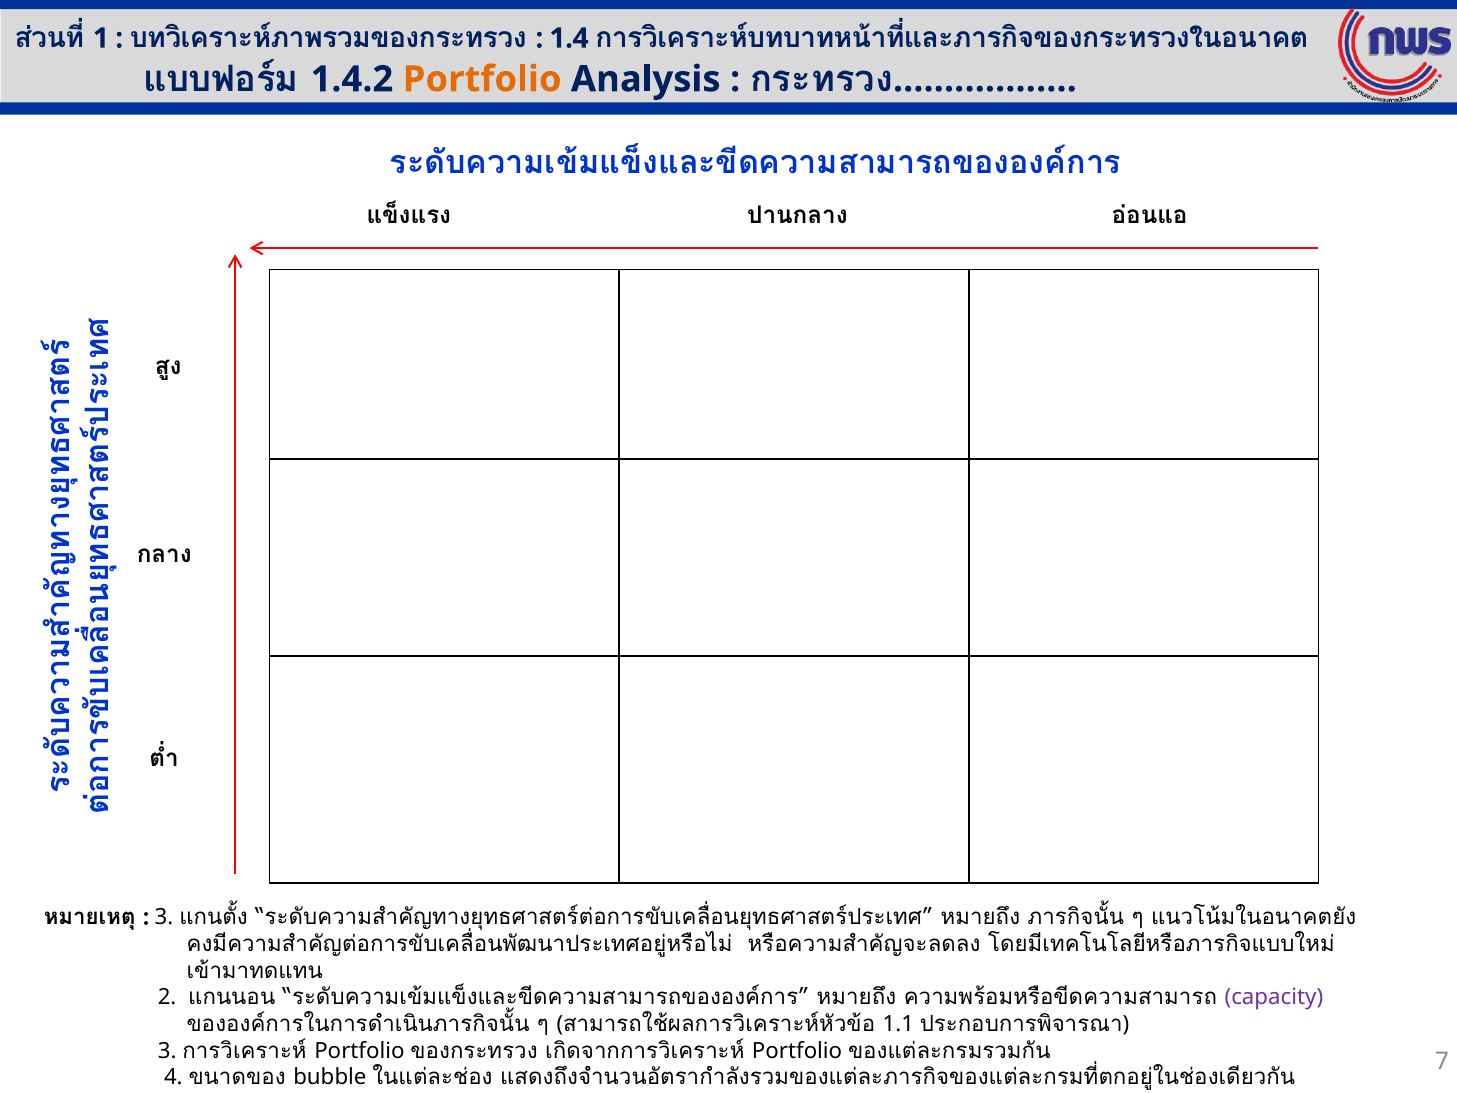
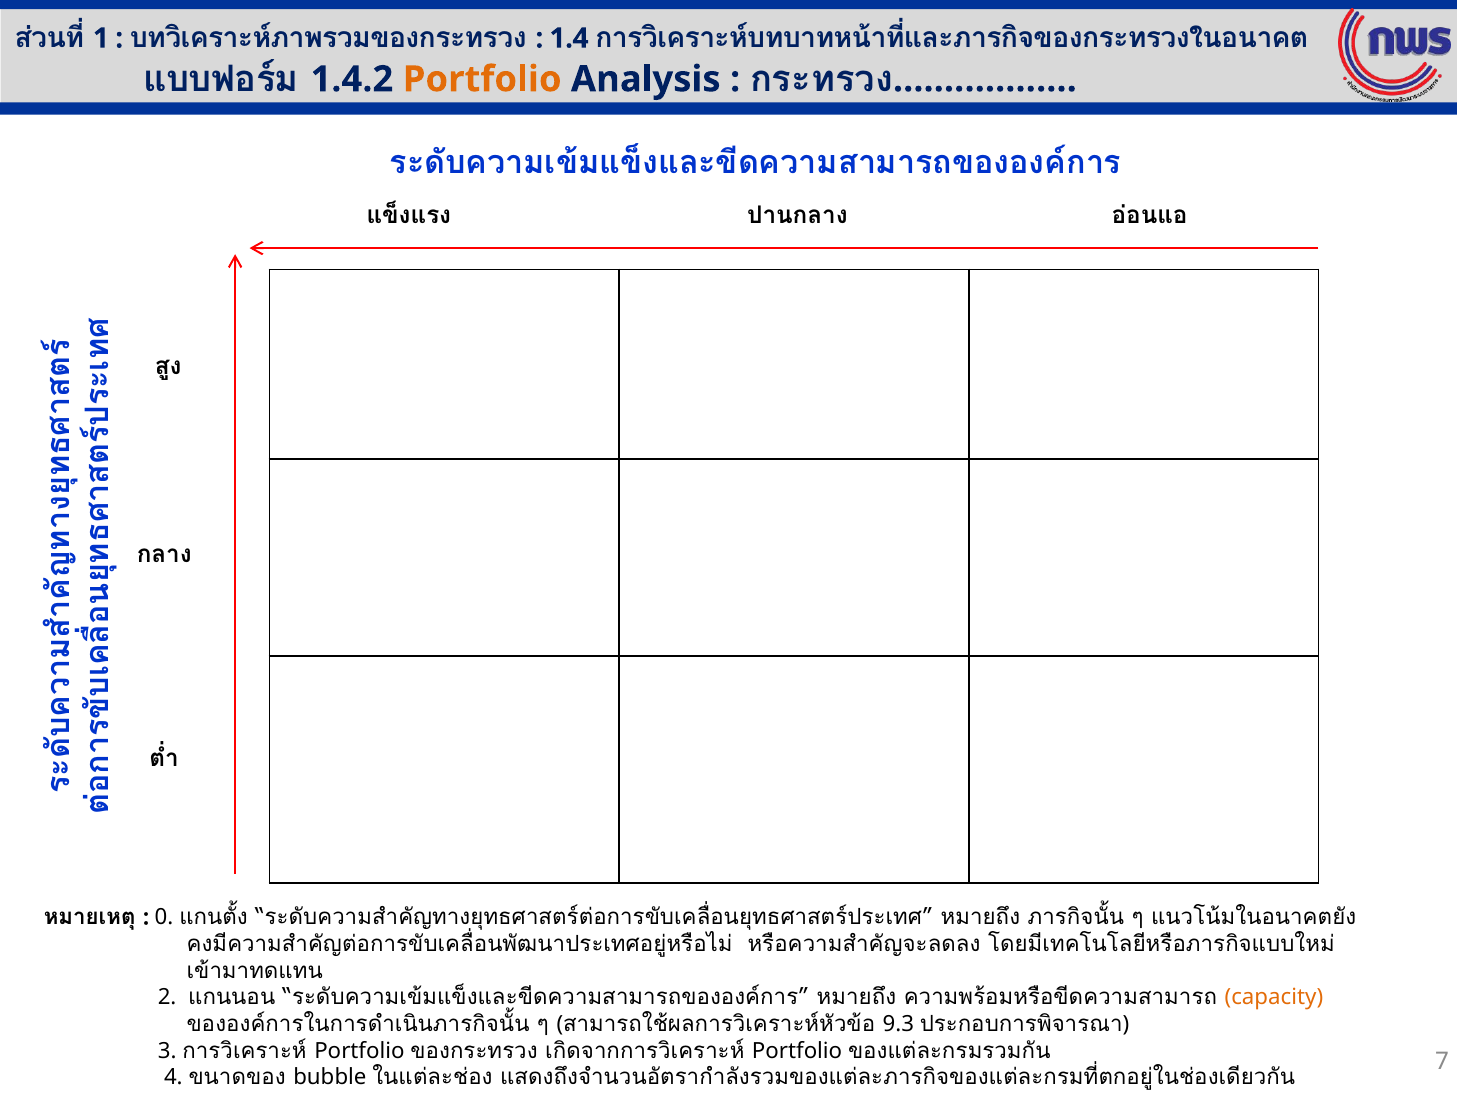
3 at (164, 917): 3 -> 0
capacity colour: purple -> orange
1.1: 1.1 -> 9.3
